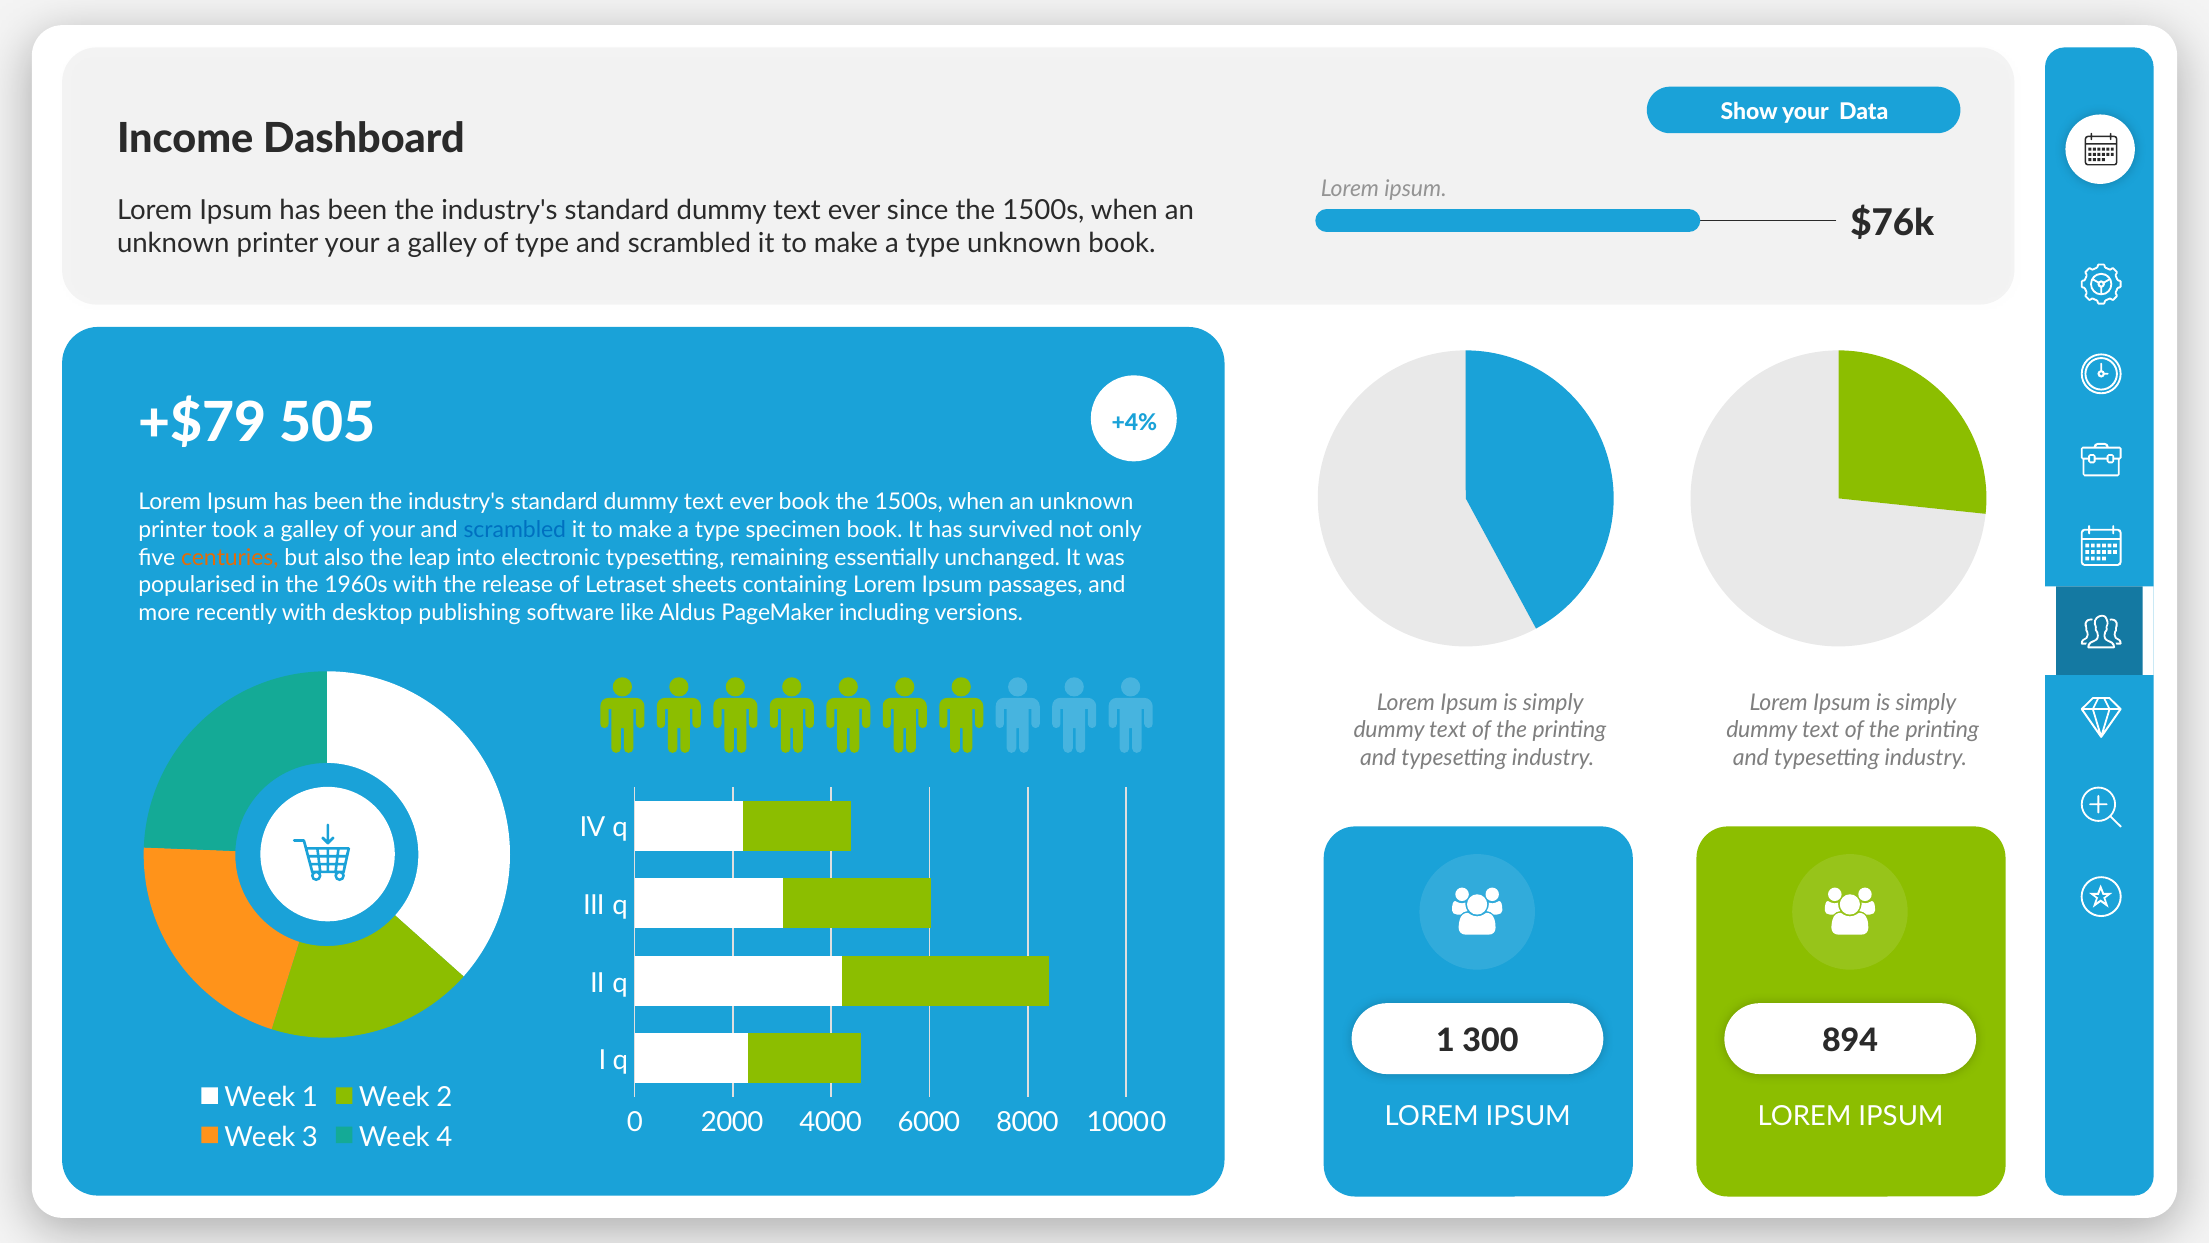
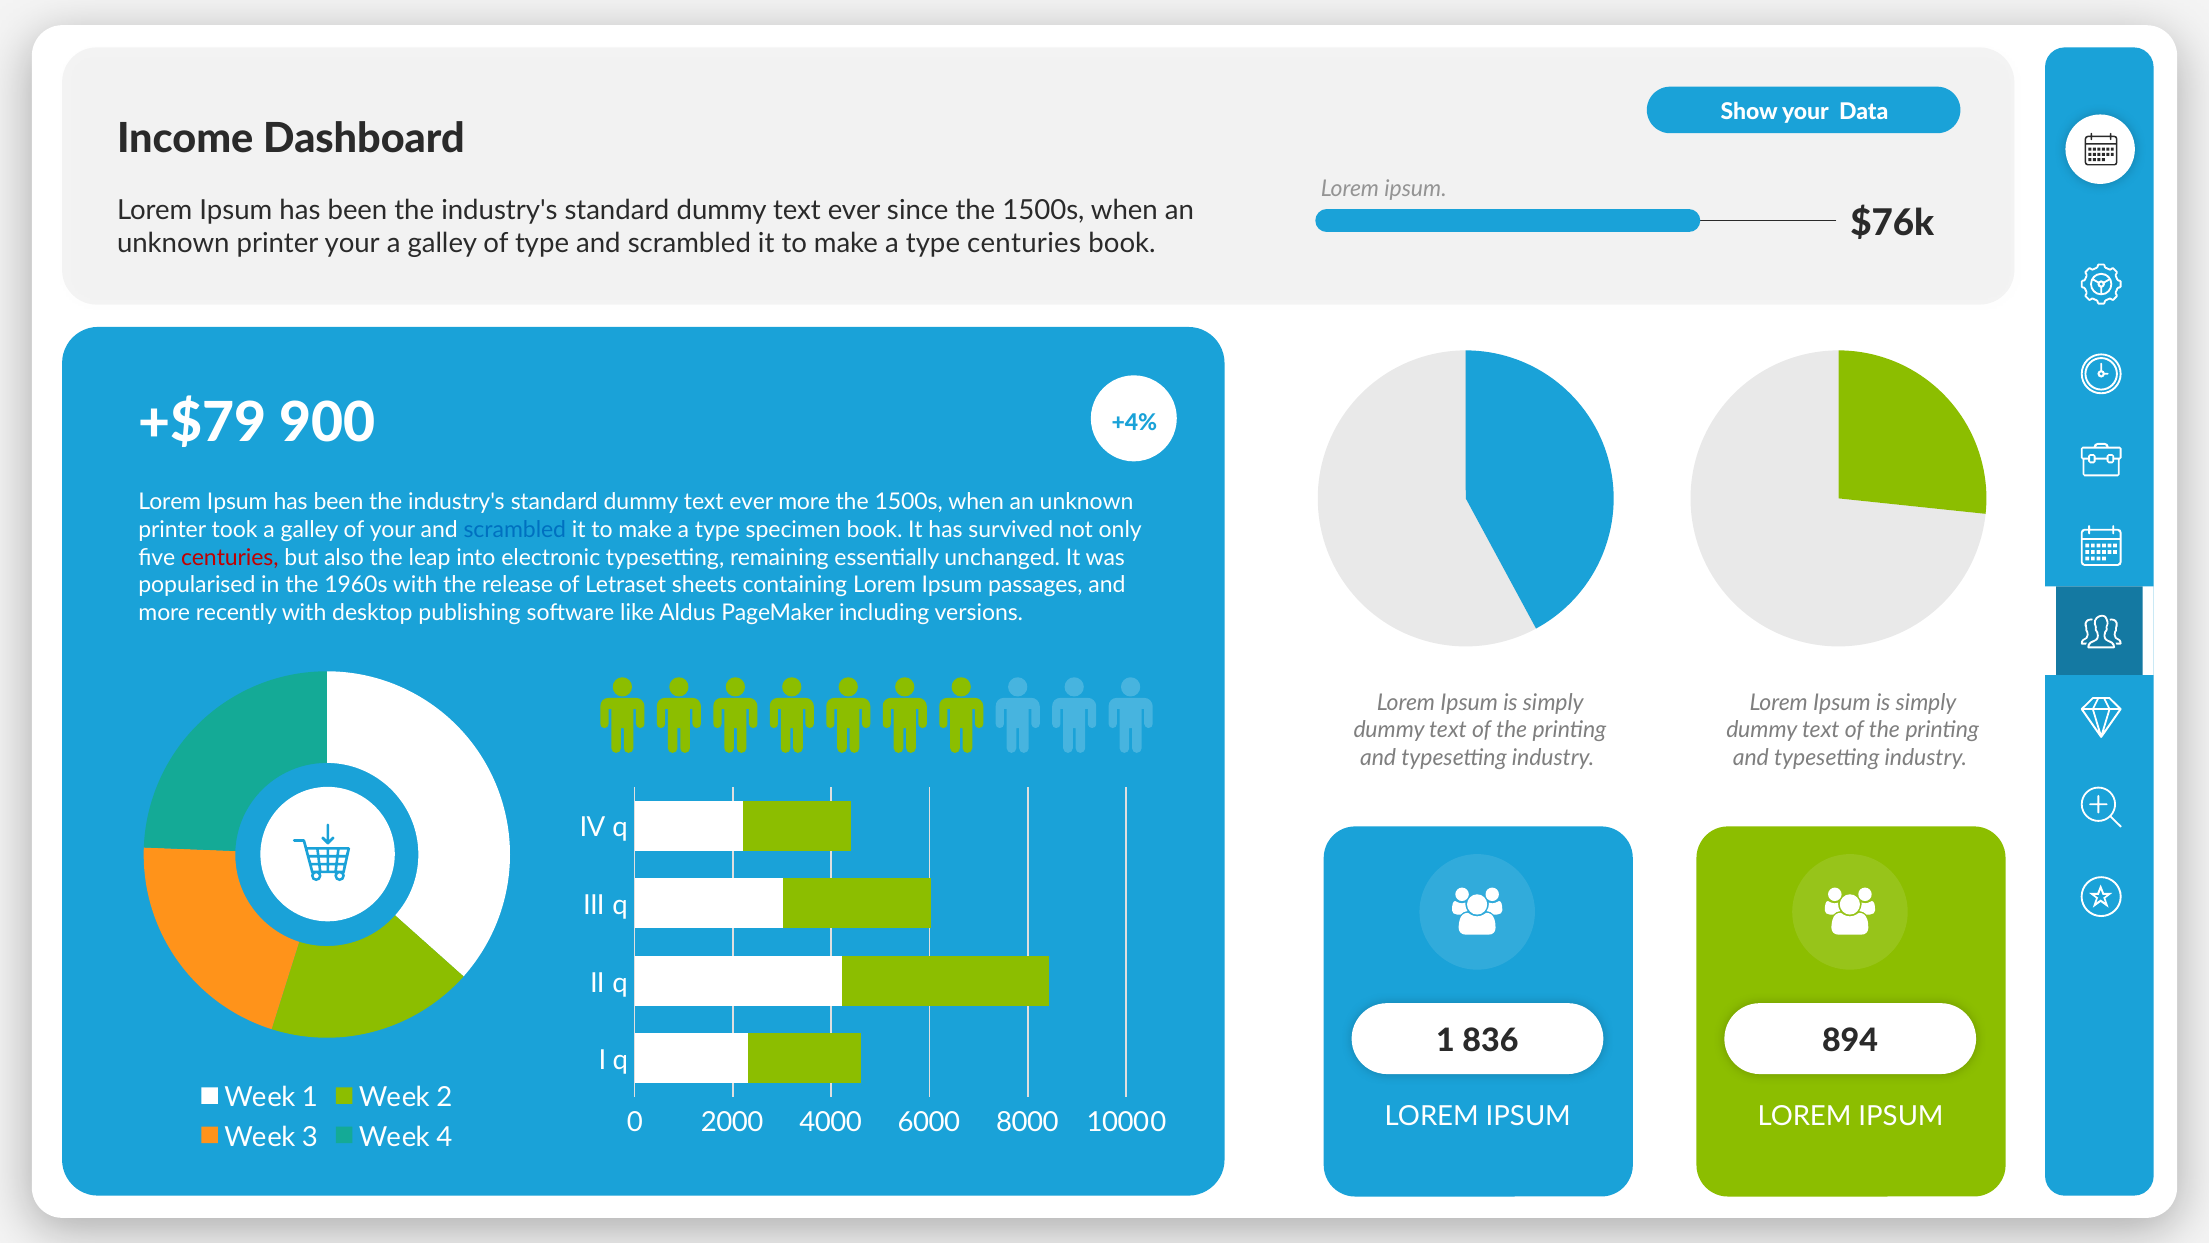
type unknown: unknown -> centuries
505: 505 -> 900
ever book: book -> more
centuries at (230, 557) colour: orange -> red
300: 300 -> 836
